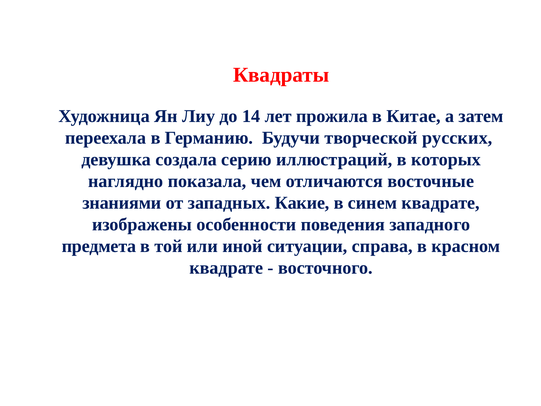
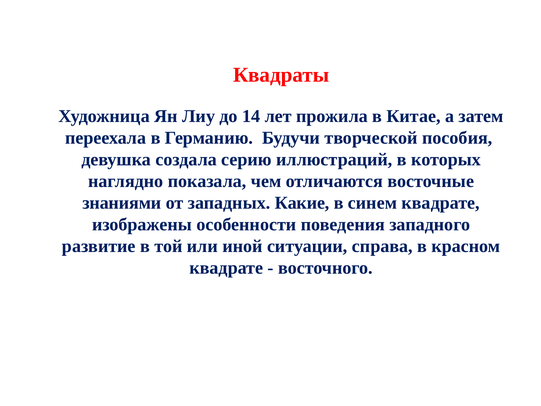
русских: русских -> пособия
предмета: предмета -> развитие
